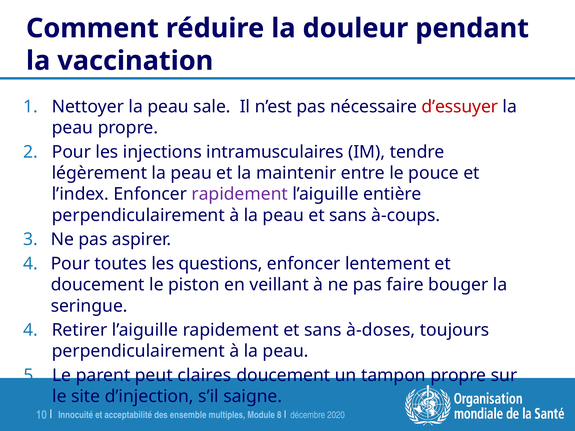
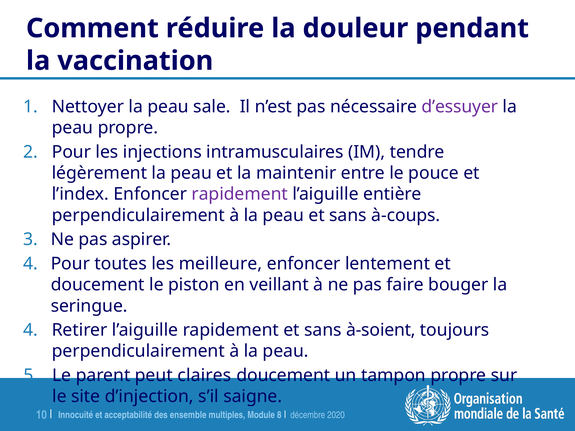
d’essuyer colour: red -> purple
questions: questions -> meilleure
à-doses: à-doses -> à-soient
